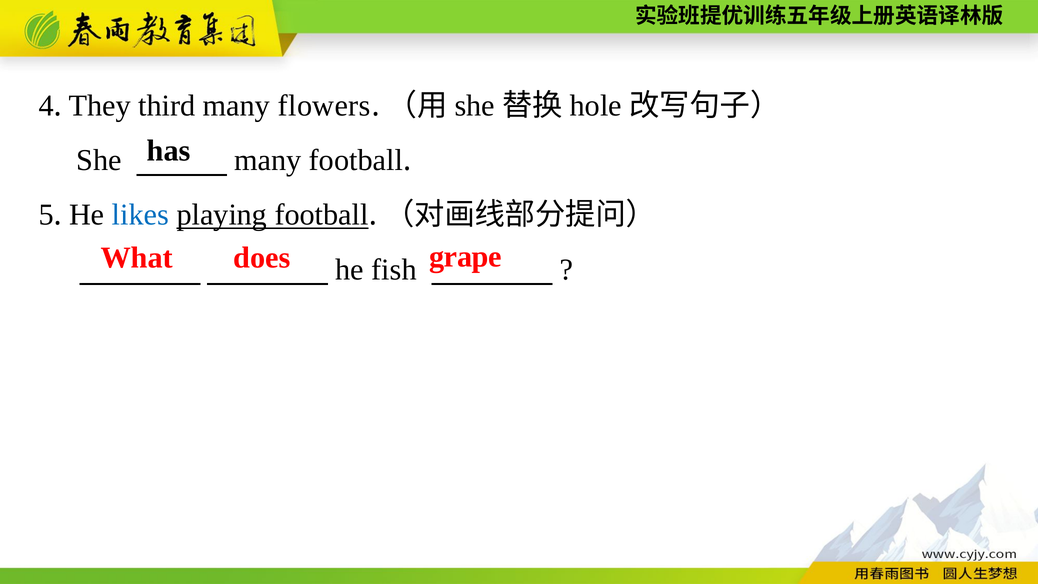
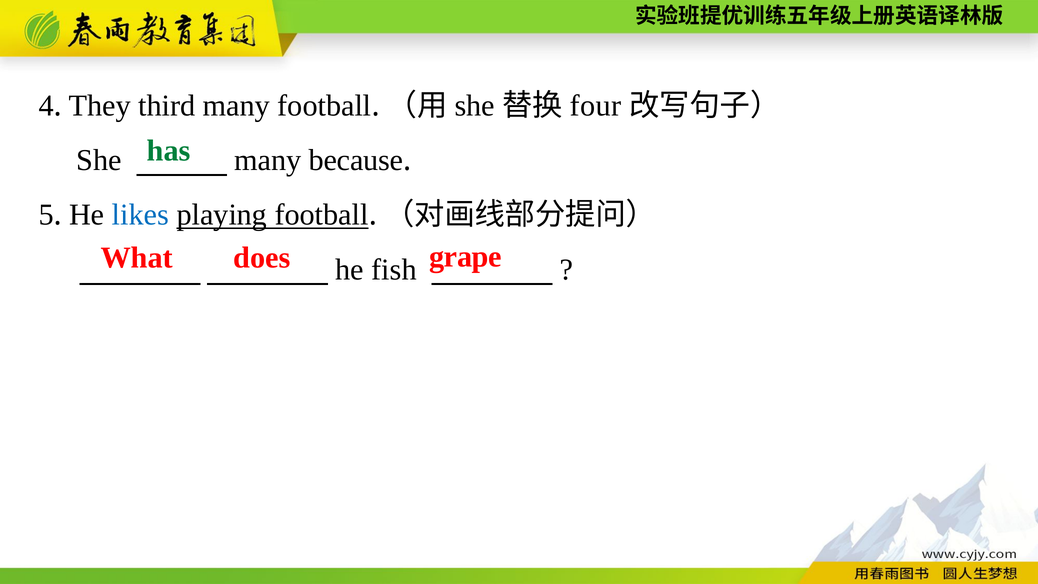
many flowers: flowers -> football
hole: hole -> four
has colour: black -> green
many football: football -> because
